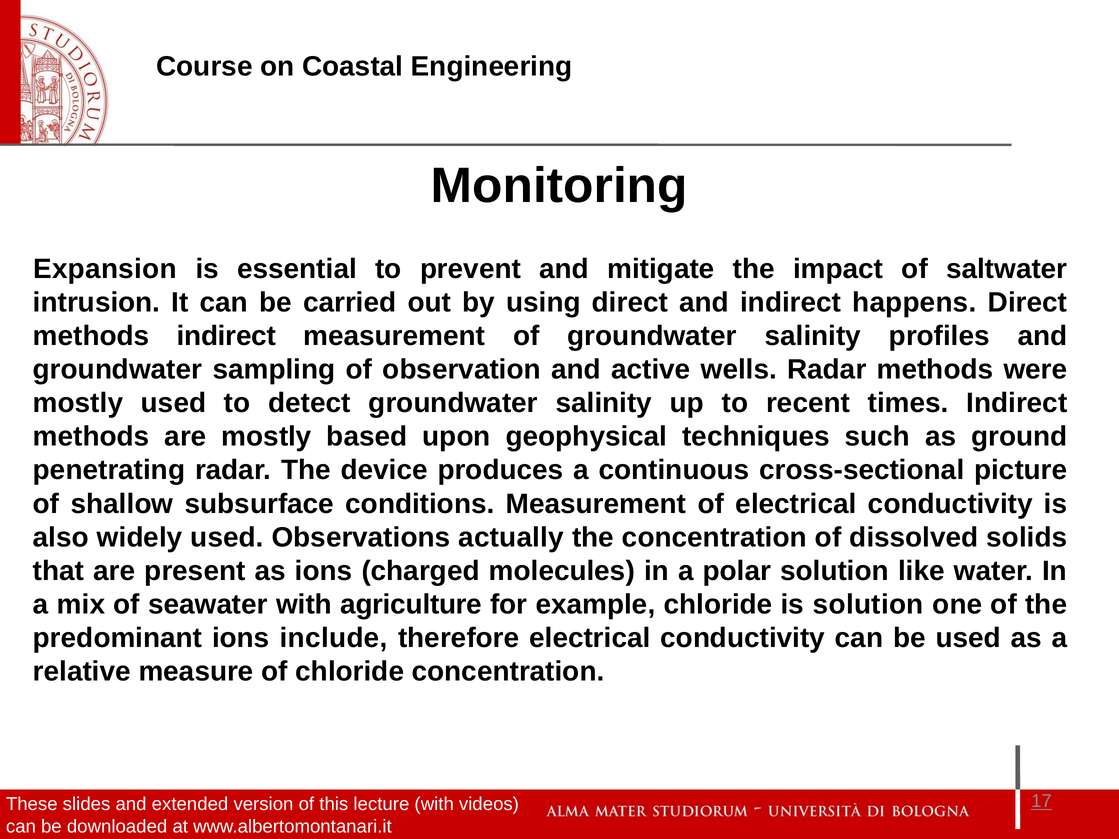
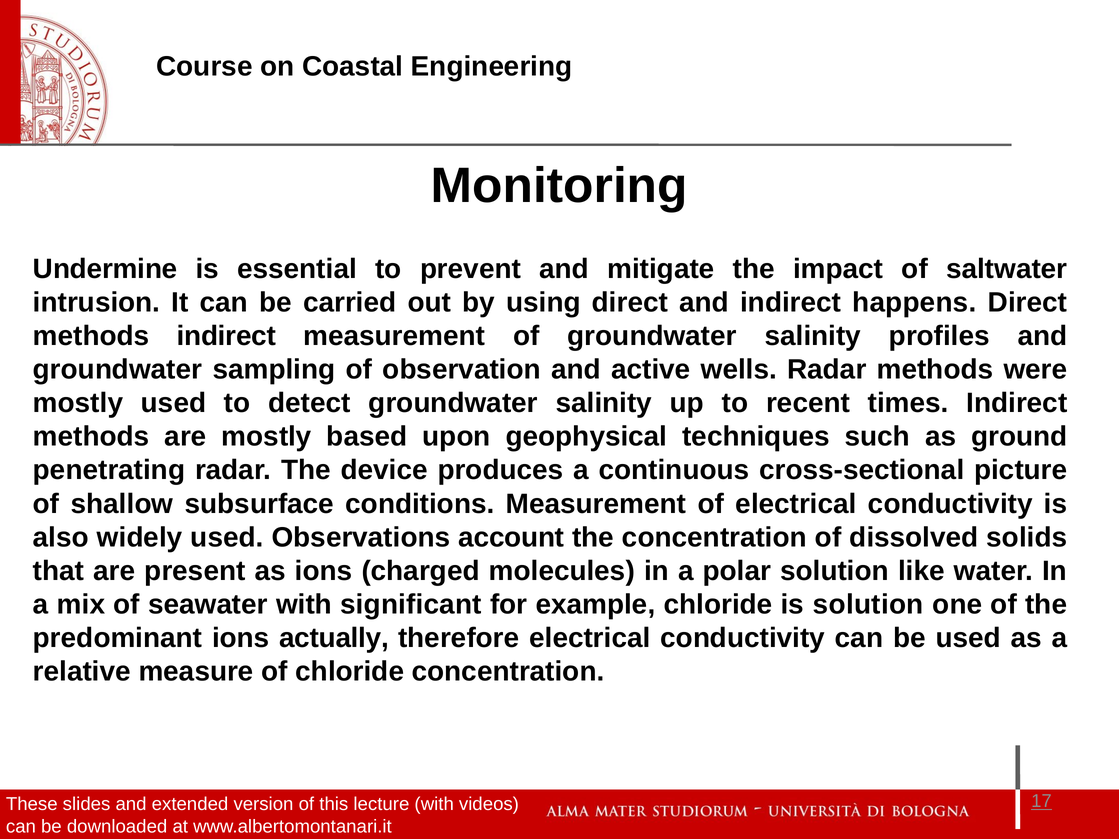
Expansion: Expansion -> Undermine
actually: actually -> account
agriculture: agriculture -> significant
include: include -> actually
